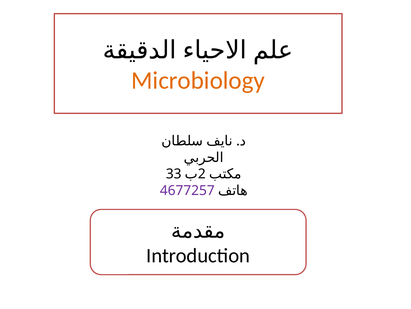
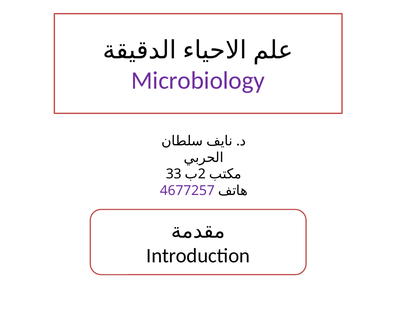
Microbiology colour: orange -> purple
